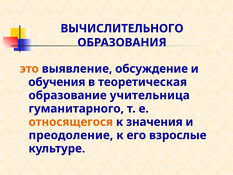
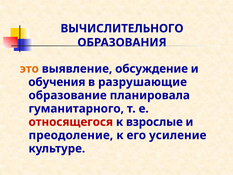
теоретическая: теоретическая -> разрушающие
учительница: учительница -> планировала
относящегося colour: orange -> red
значения: значения -> взрослые
взрослые: взрослые -> усиление
